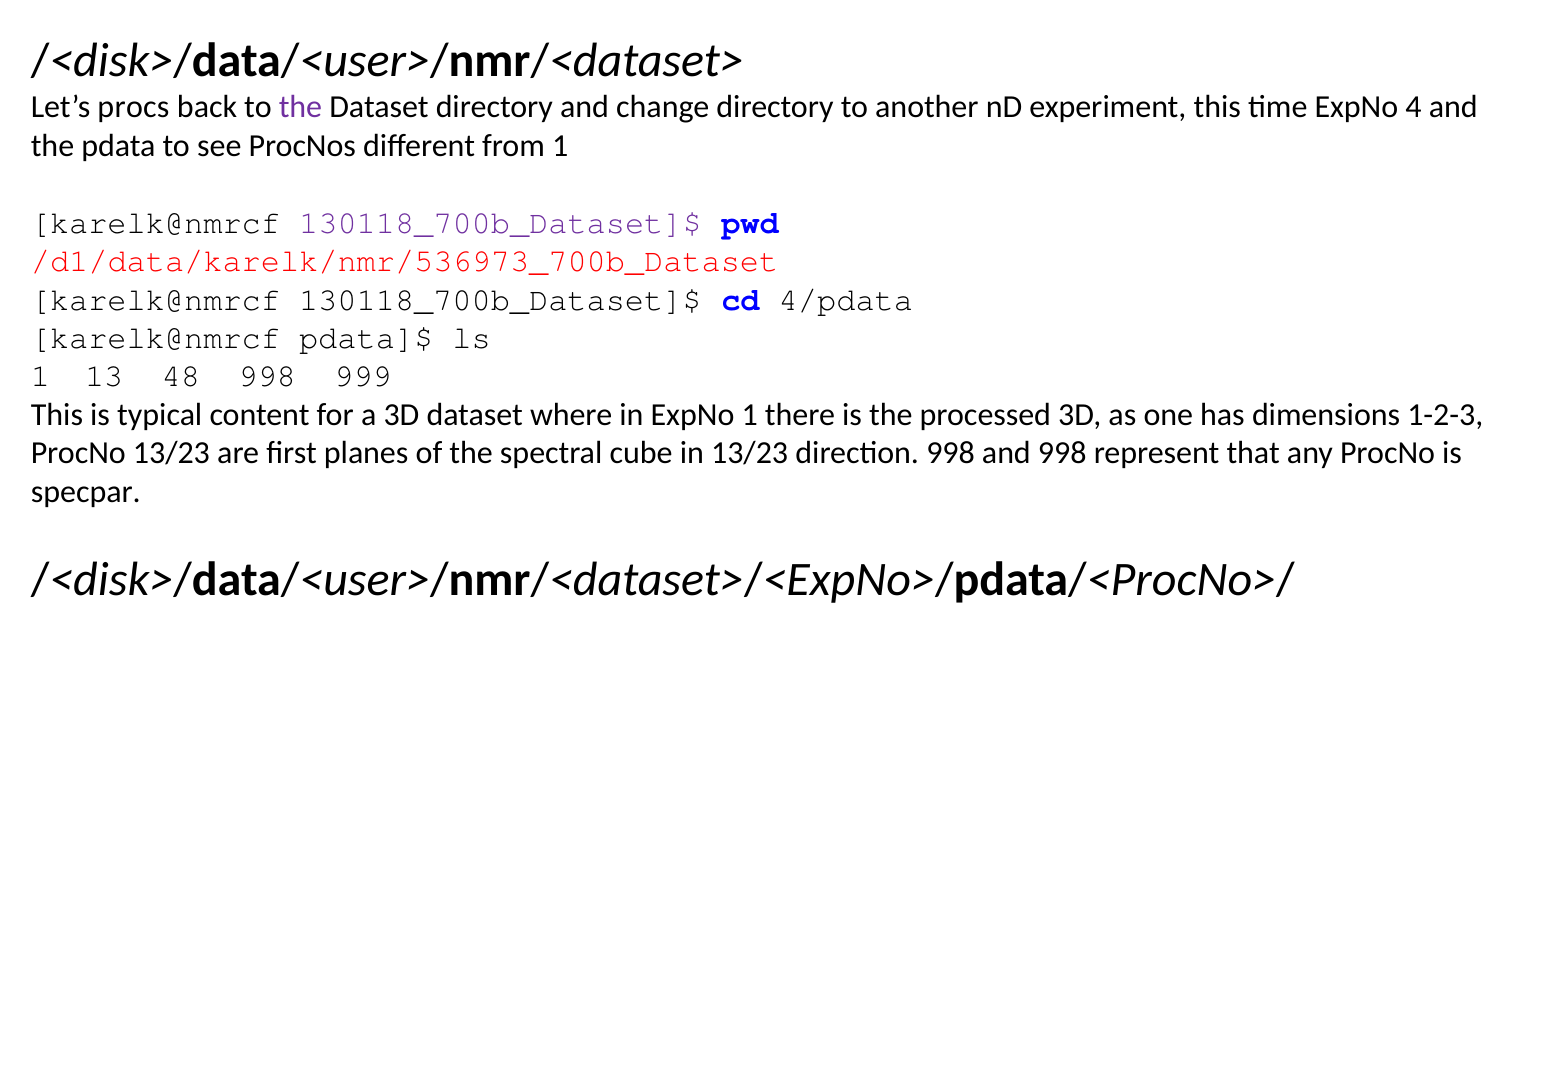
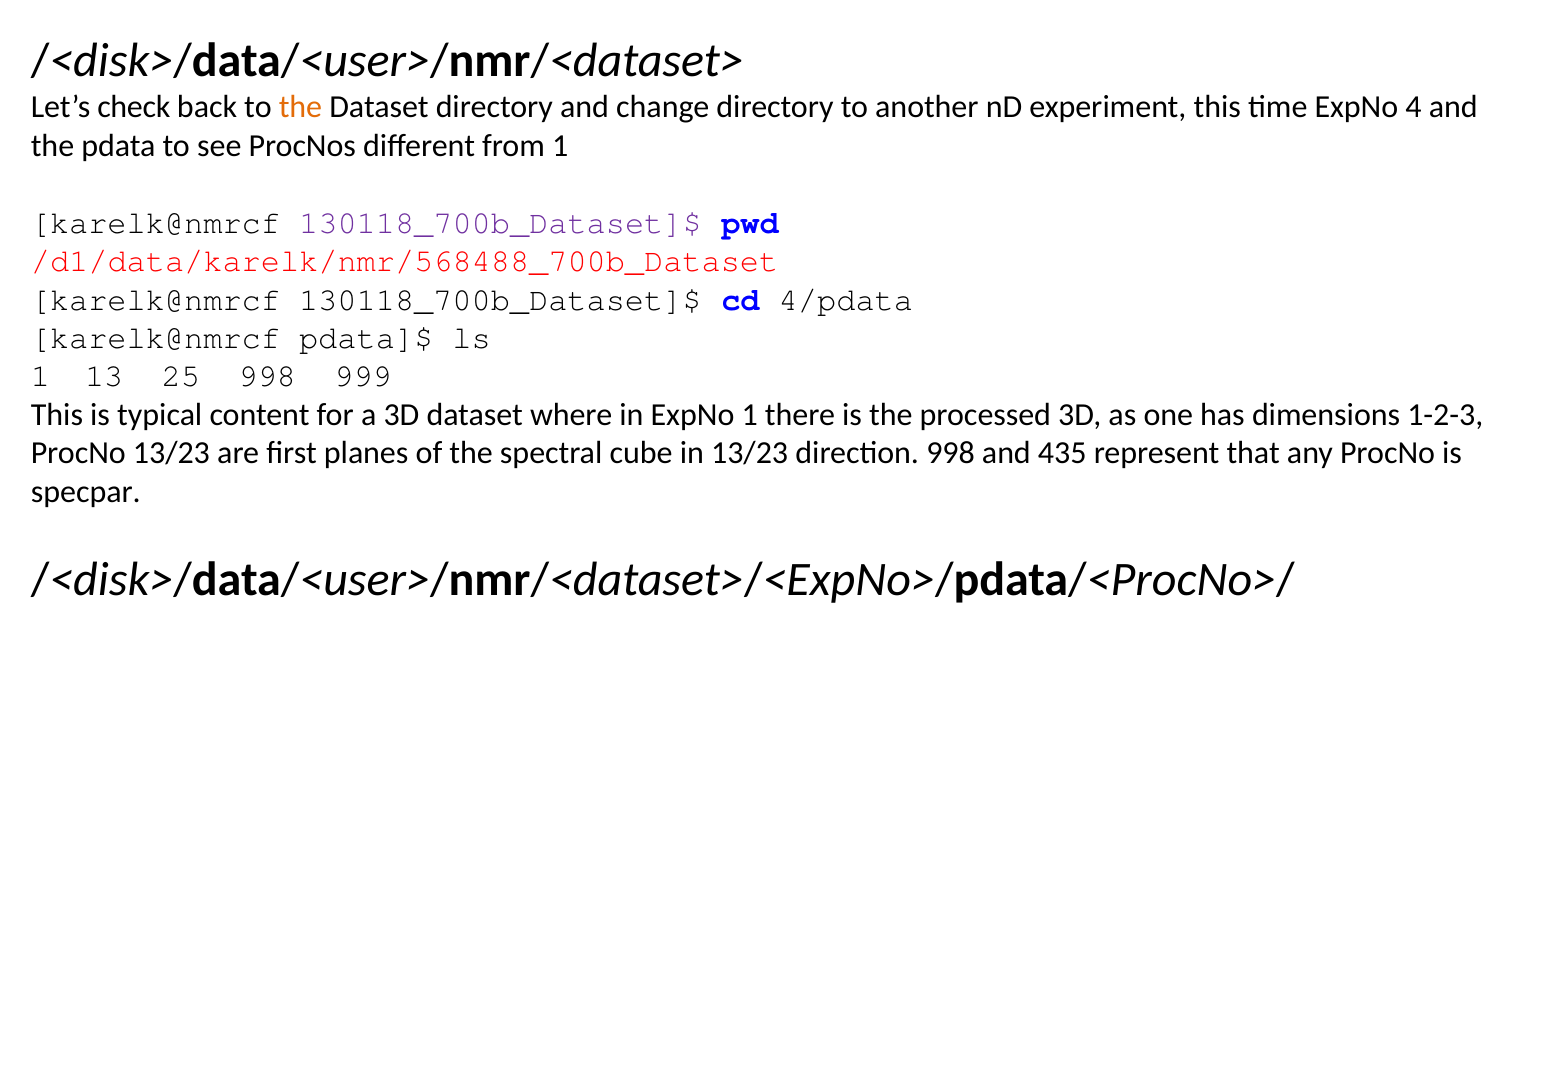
procs: procs -> check
the at (300, 107) colour: purple -> orange
/d1/data/karelk/nmr/536973_700b_Dataset: /d1/data/karelk/nmr/536973_700b_Dataset -> /d1/data/karelk/nmr/568488_700b_Dataset
48: 48 -> 25
and 998: 998 -> 435
